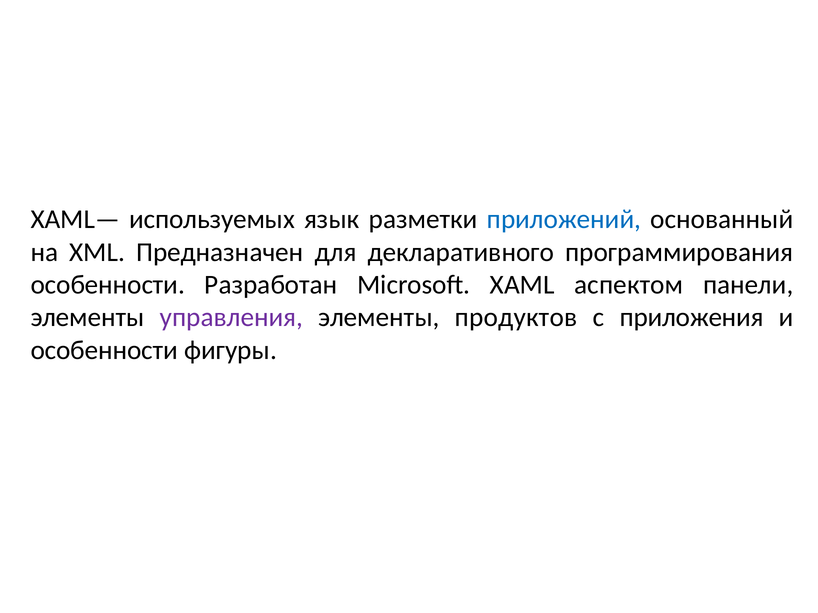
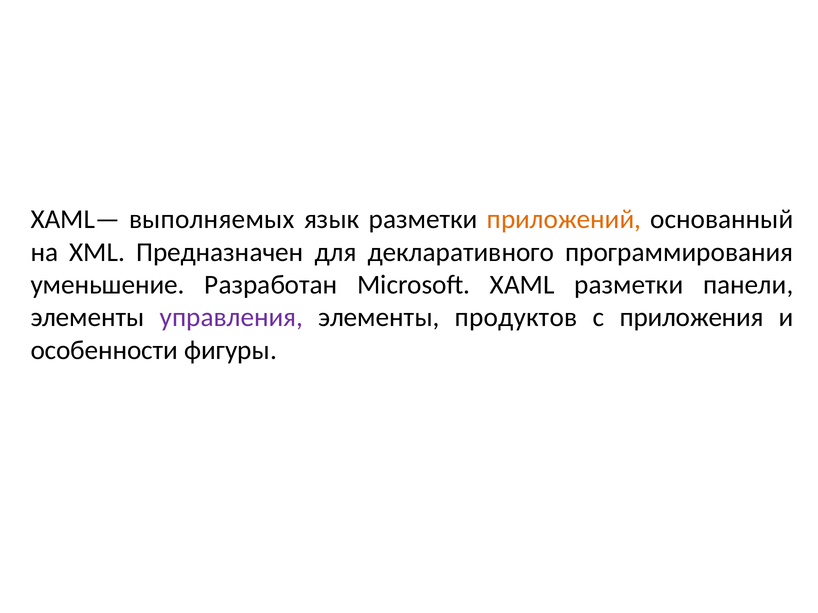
используемых: используемых -> выполняемых
приложений colour: blue -> orange
особенности at (108, 285): особенности -> уменьшение
XAML аспектом: аспектом -> разметки
